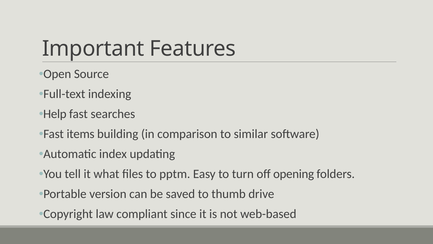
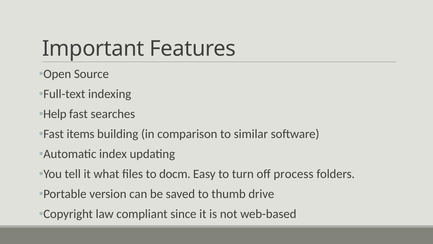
pptm: pptm -> docm
opening: opening -> process
